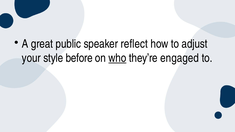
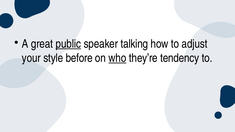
public underline: none -> present
reflect: reflect -> talking
engaged: engaged -> tendency
